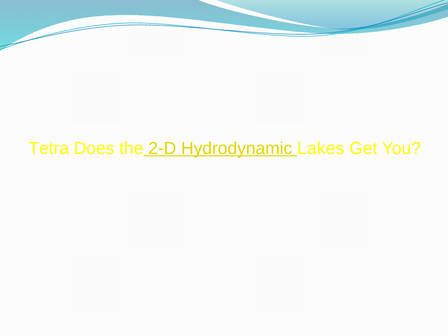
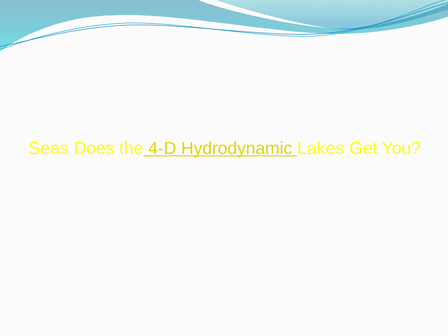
Tetra: Tetra -> Seas
2-D: 2-D -> 4-D
